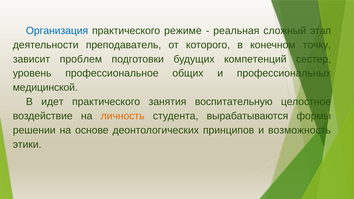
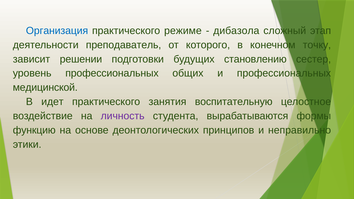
реальная: реальная -> дибазола
проблем: проблем -> решении
компетенций: компетенций -> становлению
уровень профессиональное: профессиональное -> профессиональных
личность colour: orange -> purple
решении: решении -> функцию
возможность: возможность -> неправильно
